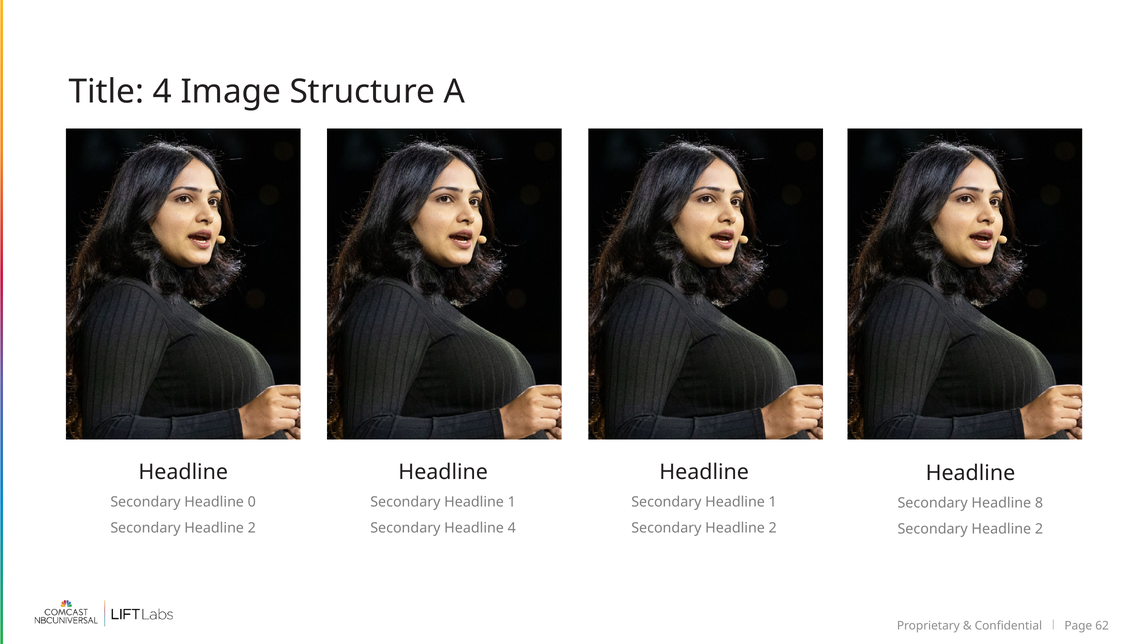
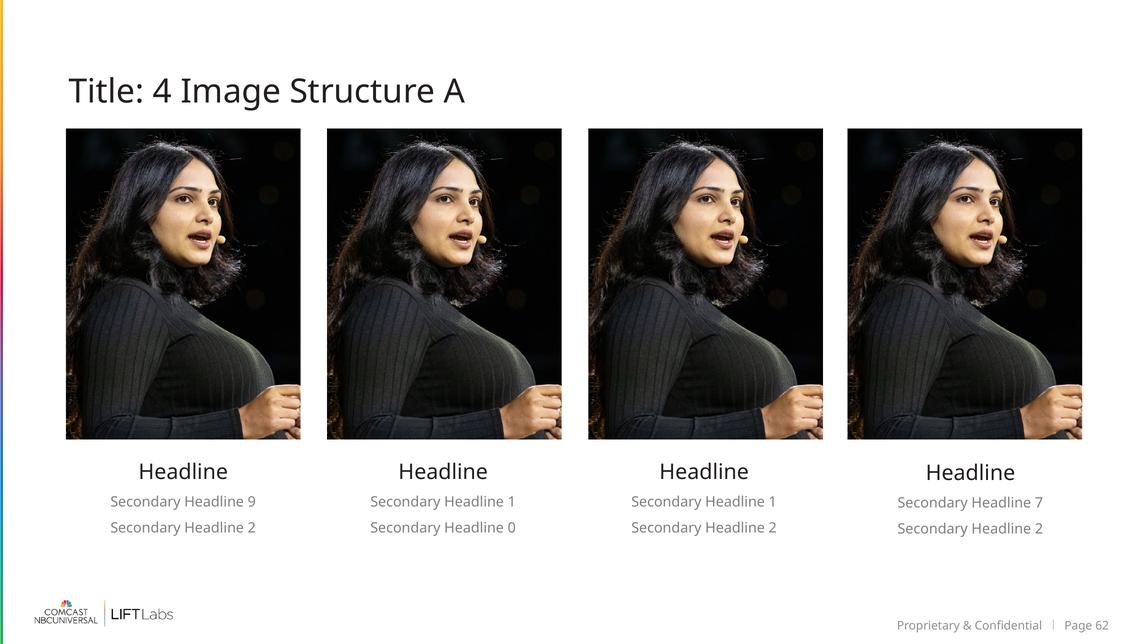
0: 0 -> 9
8: 8 -> 7
Headline 4: 4 -> 0
